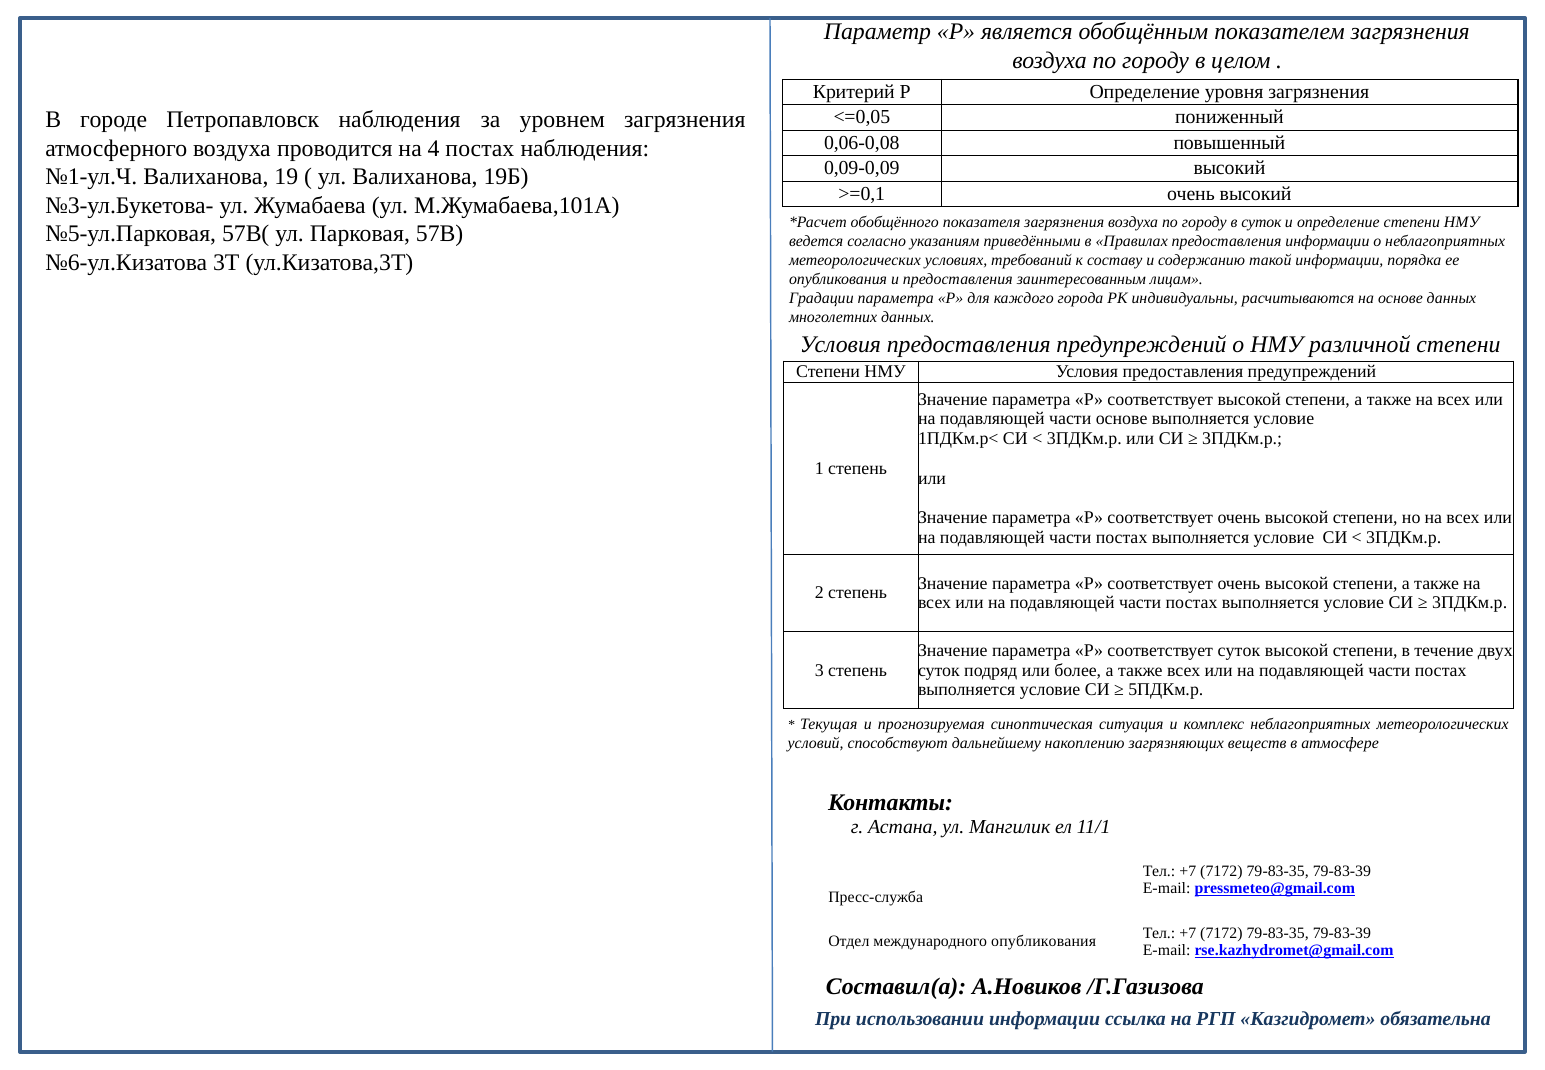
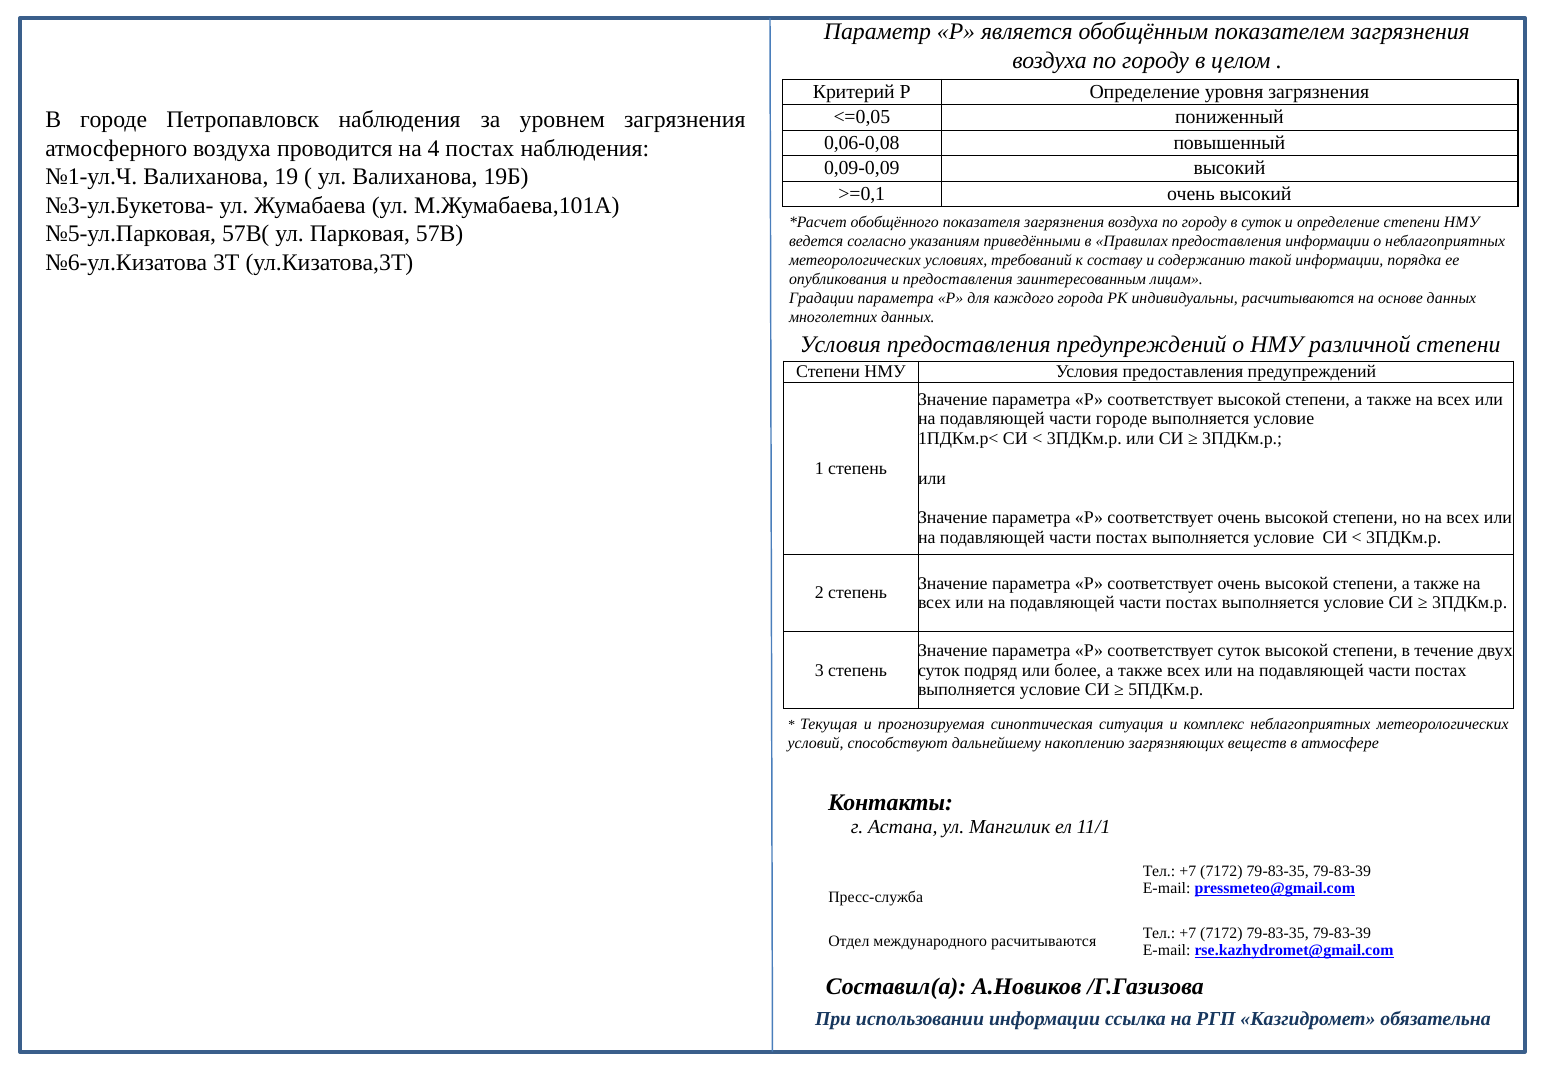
части основе: основе -> городе
международного опубликования: опубликования -> расчитываются
